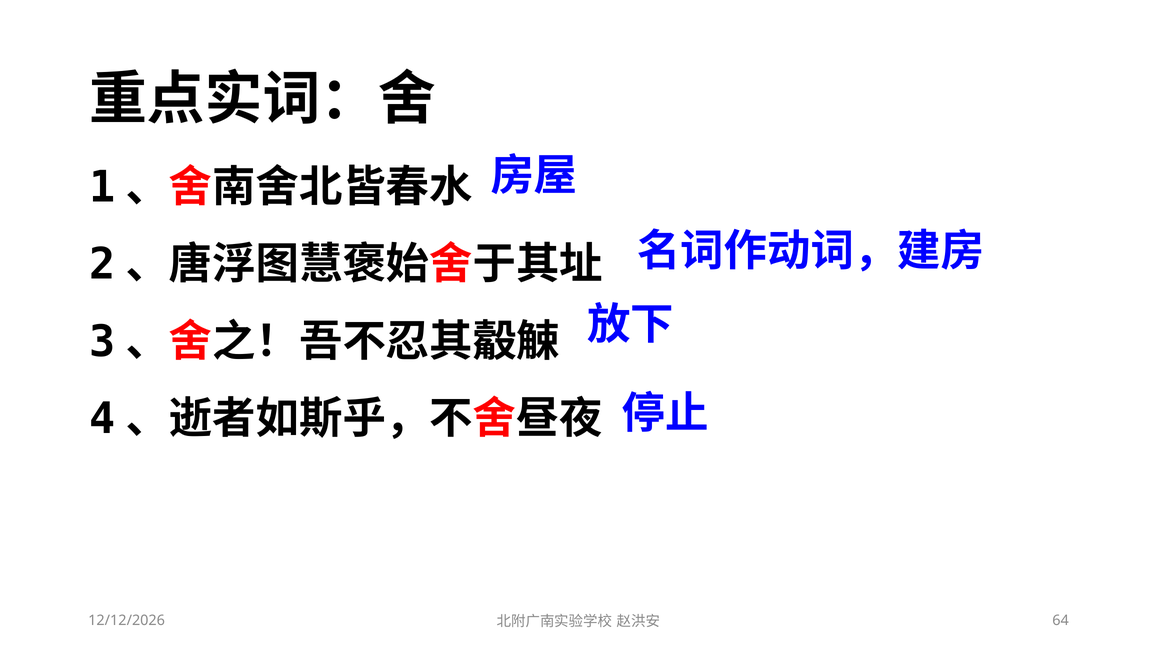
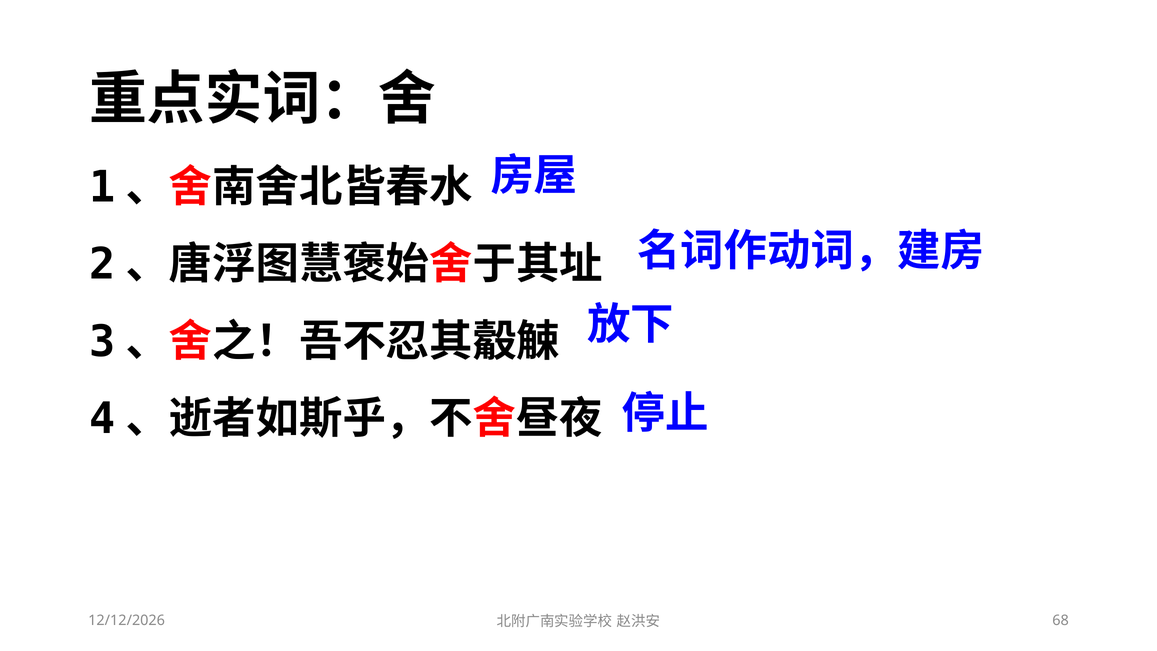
64: 64 -> 68
